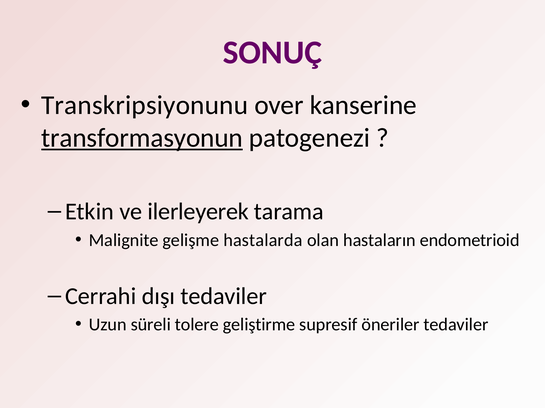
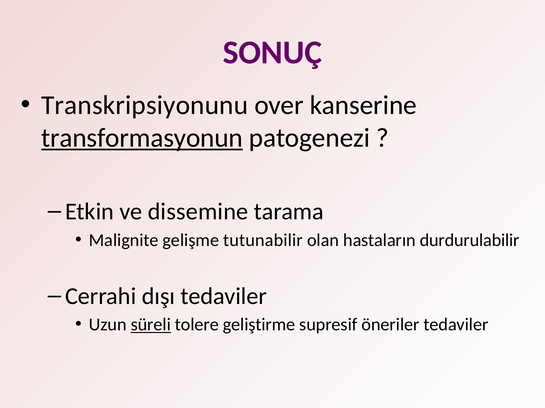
ilerleyerek: ilerleyerek -> dissemine
hastalarda: hastalarda -> tutunabilir
endometrioid: endometrioid -> durdurulabilir
süreli underline: none -> present
